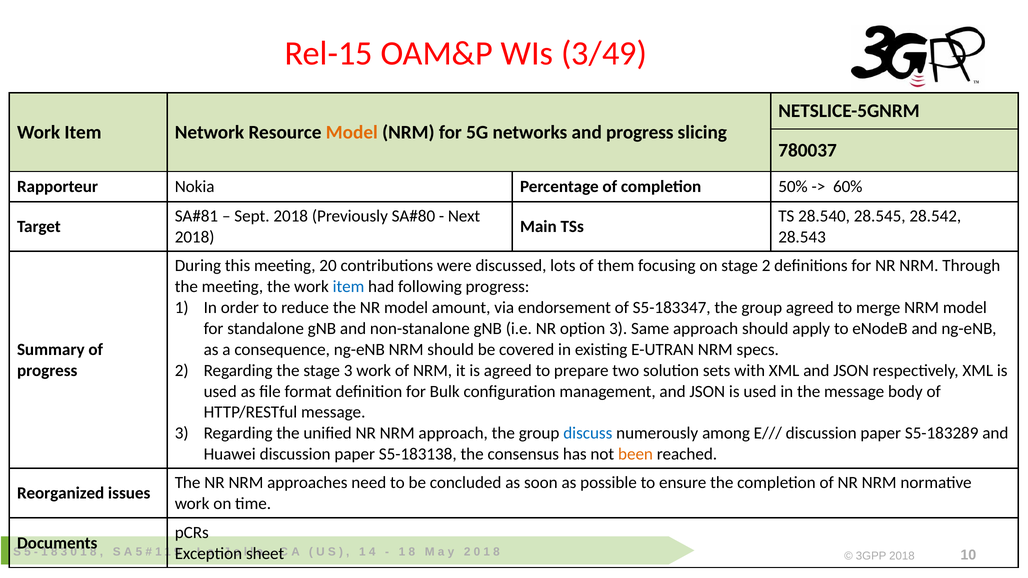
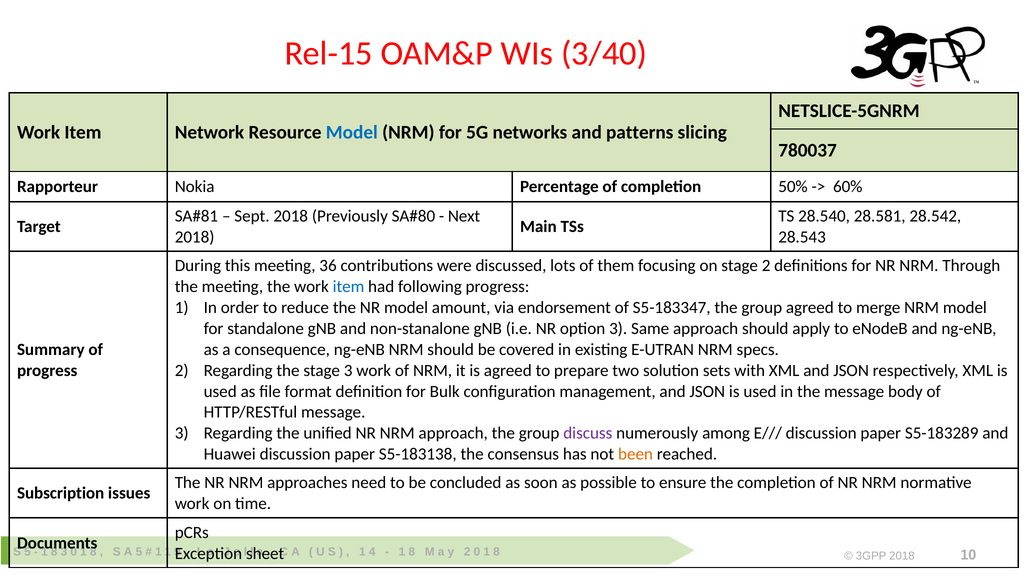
3/49: 3/49 -> 3/40
Model at (352, 132) colour: orange -> blue
and progress: progress -> patterns
28.545: 28.545 -> 28.581
20: 20 -> 36
discuss colour: blue -> purple
Reorganized: Reorganized -> Subscription
